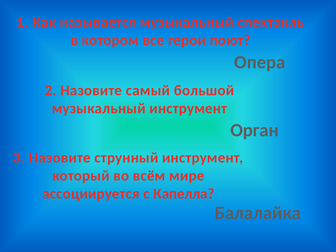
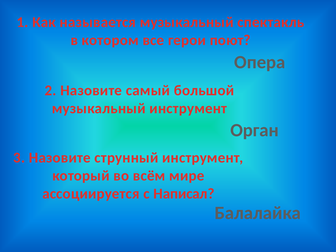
Капелла: Капелла -> Написал
